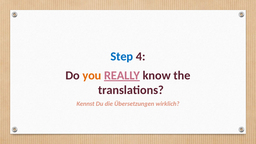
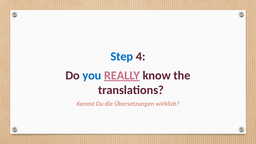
you colour: orange -> blue
